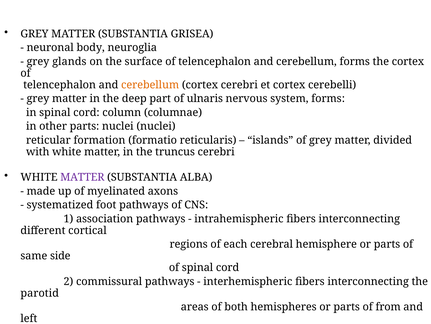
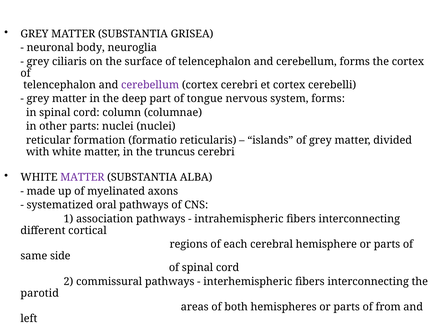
glands: glands -> ciliaris
cerebellum at (150, 85) colour: orange -> purple
ulnaris: ulnaris -> tongue
foot: foot -> oral
